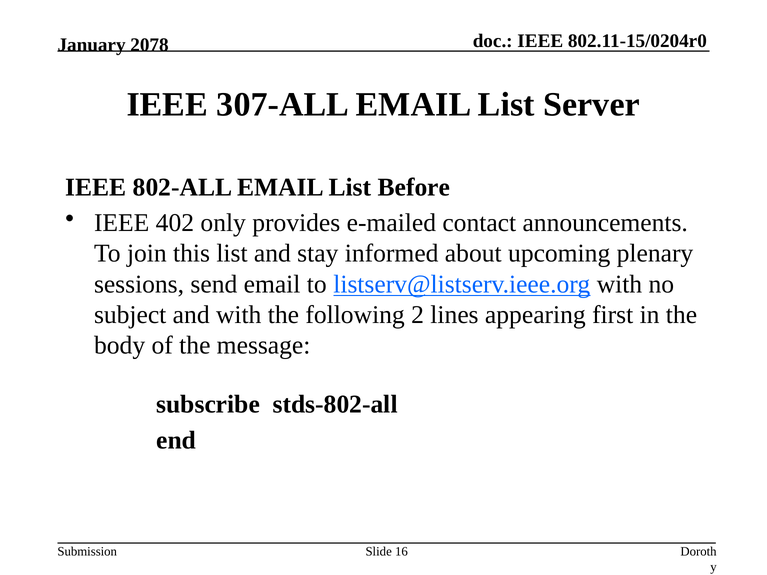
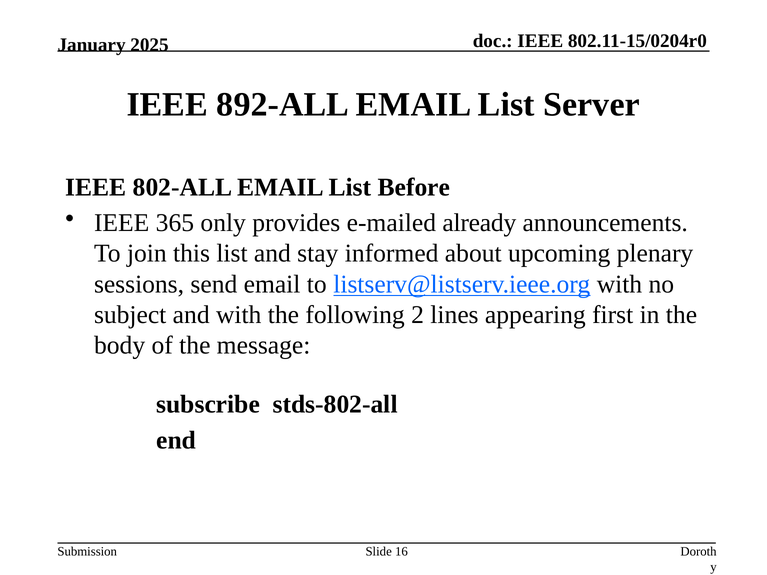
2078: 2078 -> 2025
307-ALL: 307-ALL -> 892-ALL
402: 402 -> 365
contact: contact -> already
